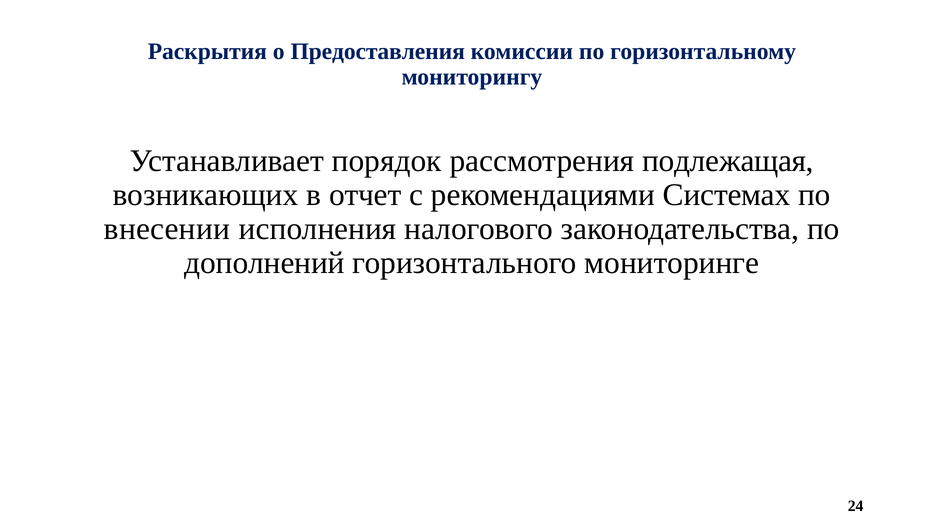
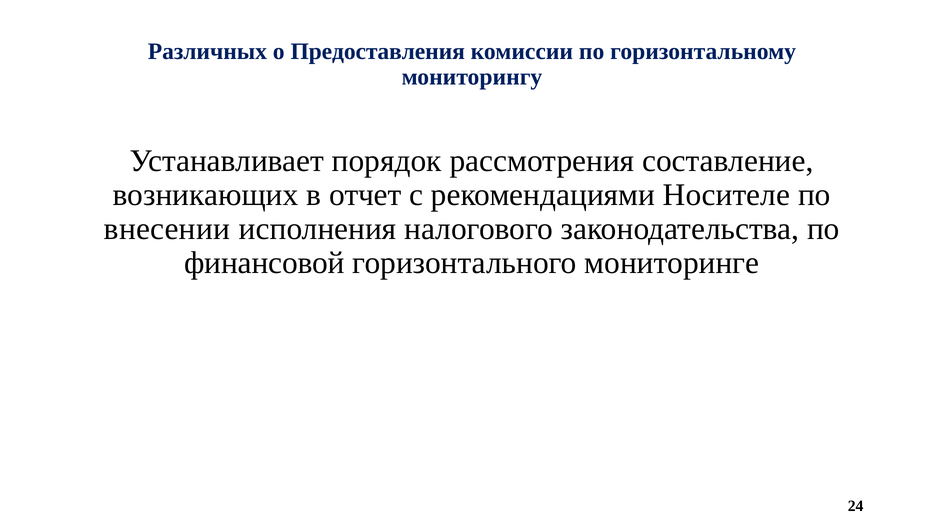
Раскрытия: Раскрытия -> Различных
подлежащая: подлежащая -> составление
Системах: Системах -> Носителе
дополнений: дополнений -> финансовой
